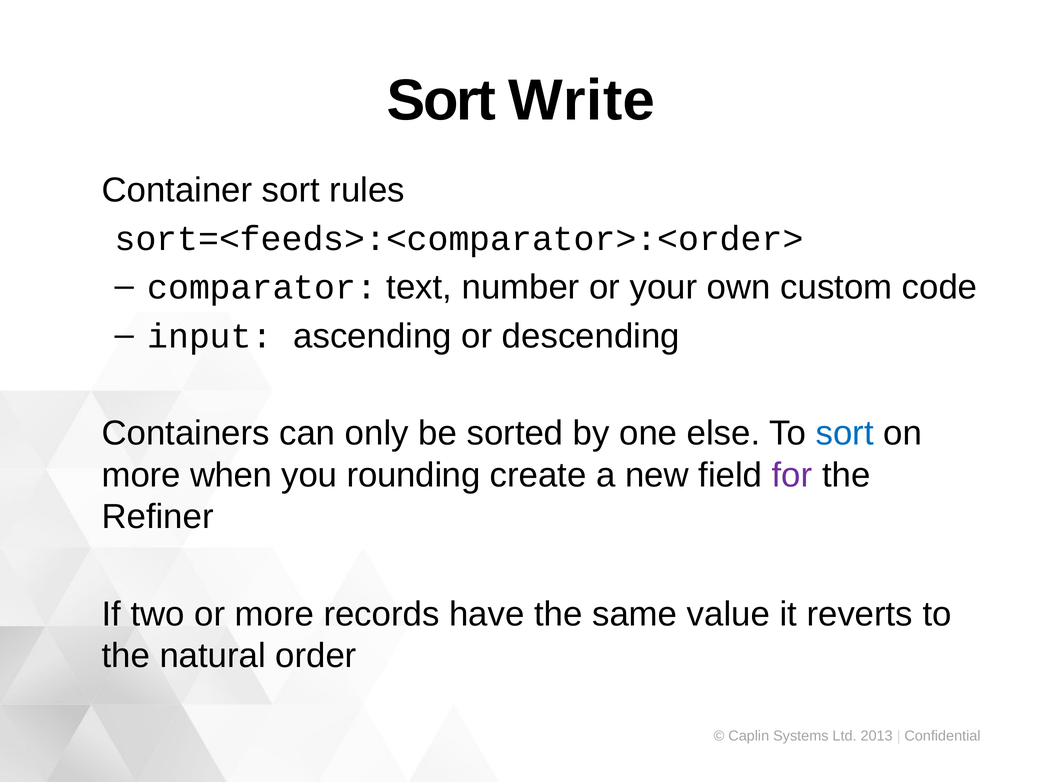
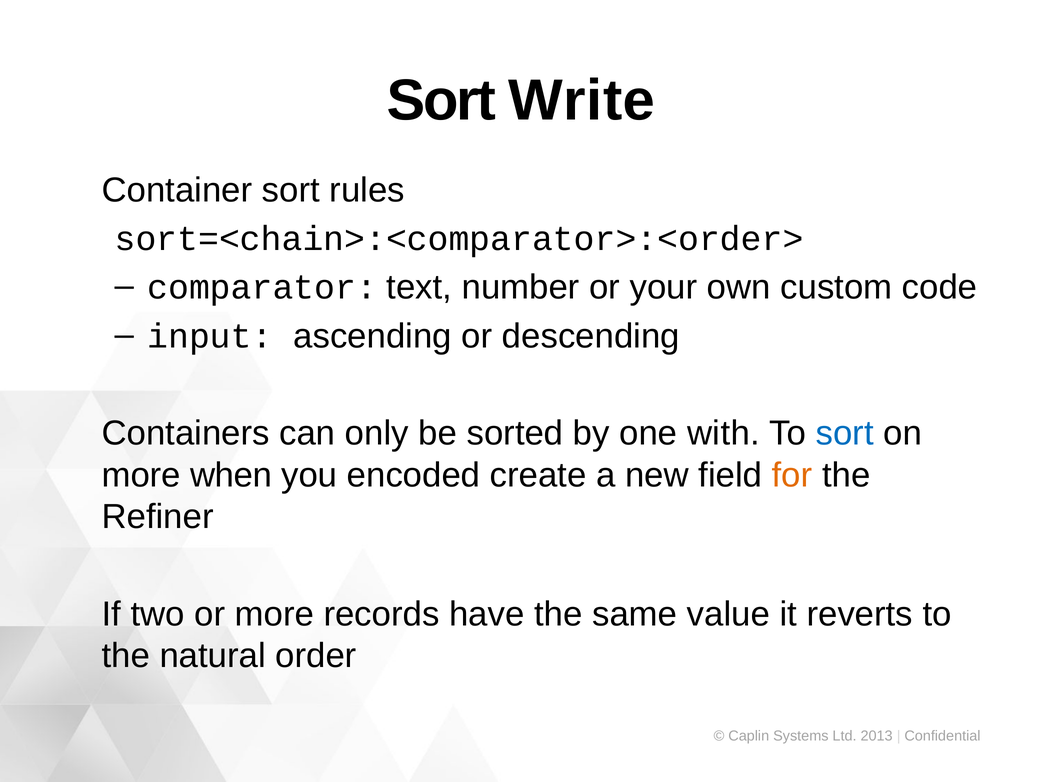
sort=<feeds>:<comparator>:<order>: sort=<feeds>:<comparator>:<order> -> sort=<chain>:<comparator>:<order>
else: else -> with
rounding: rounding -> encoded
for colour: purple -> orange
